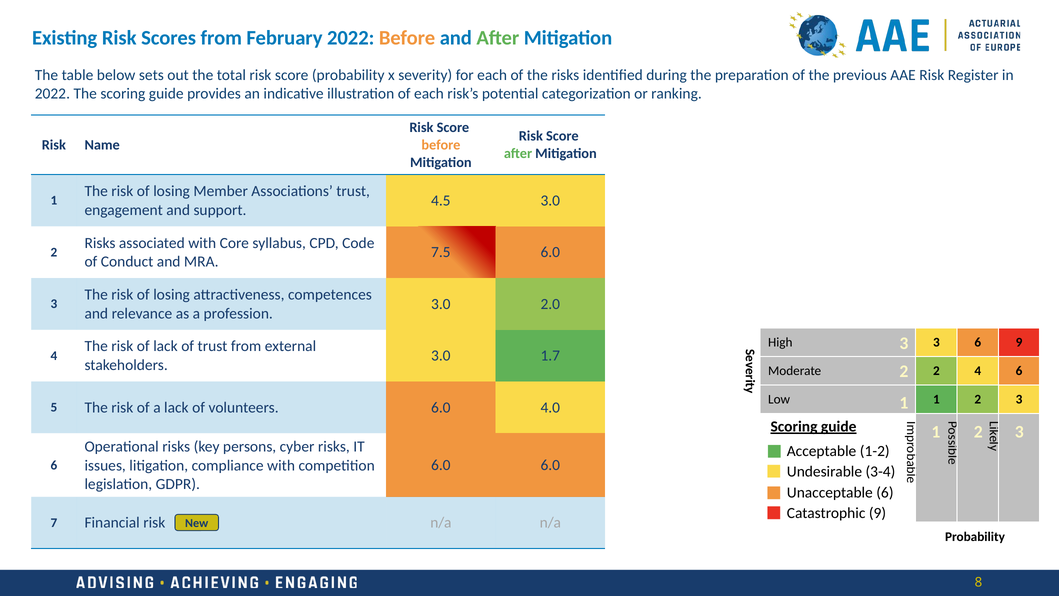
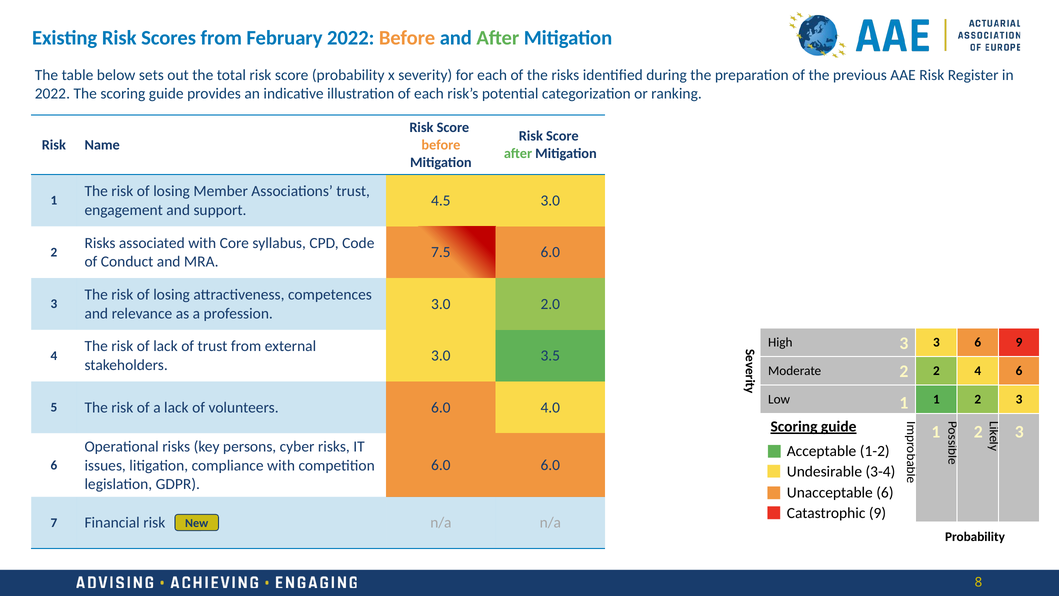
1.7: 1.7 -> 3.5
